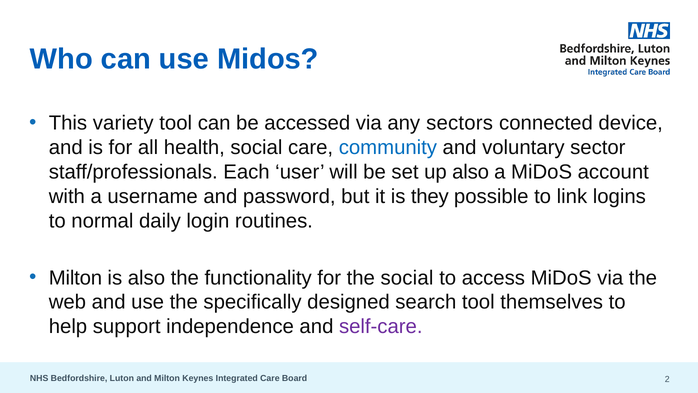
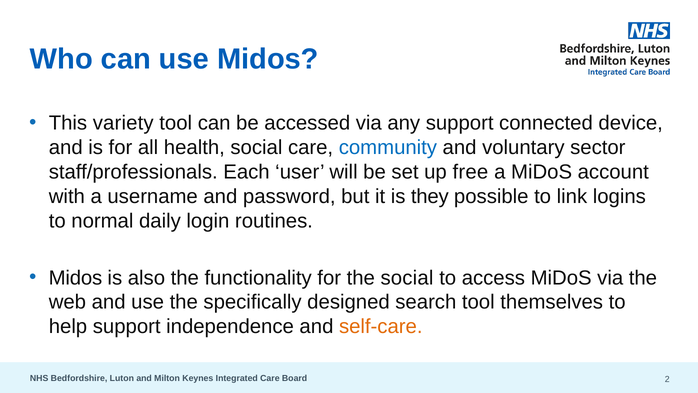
any sectors: sectors -> support
up also: also -> free
Milton at (75, 278): Milton -> Midos
self-care colour: purple -> orange
